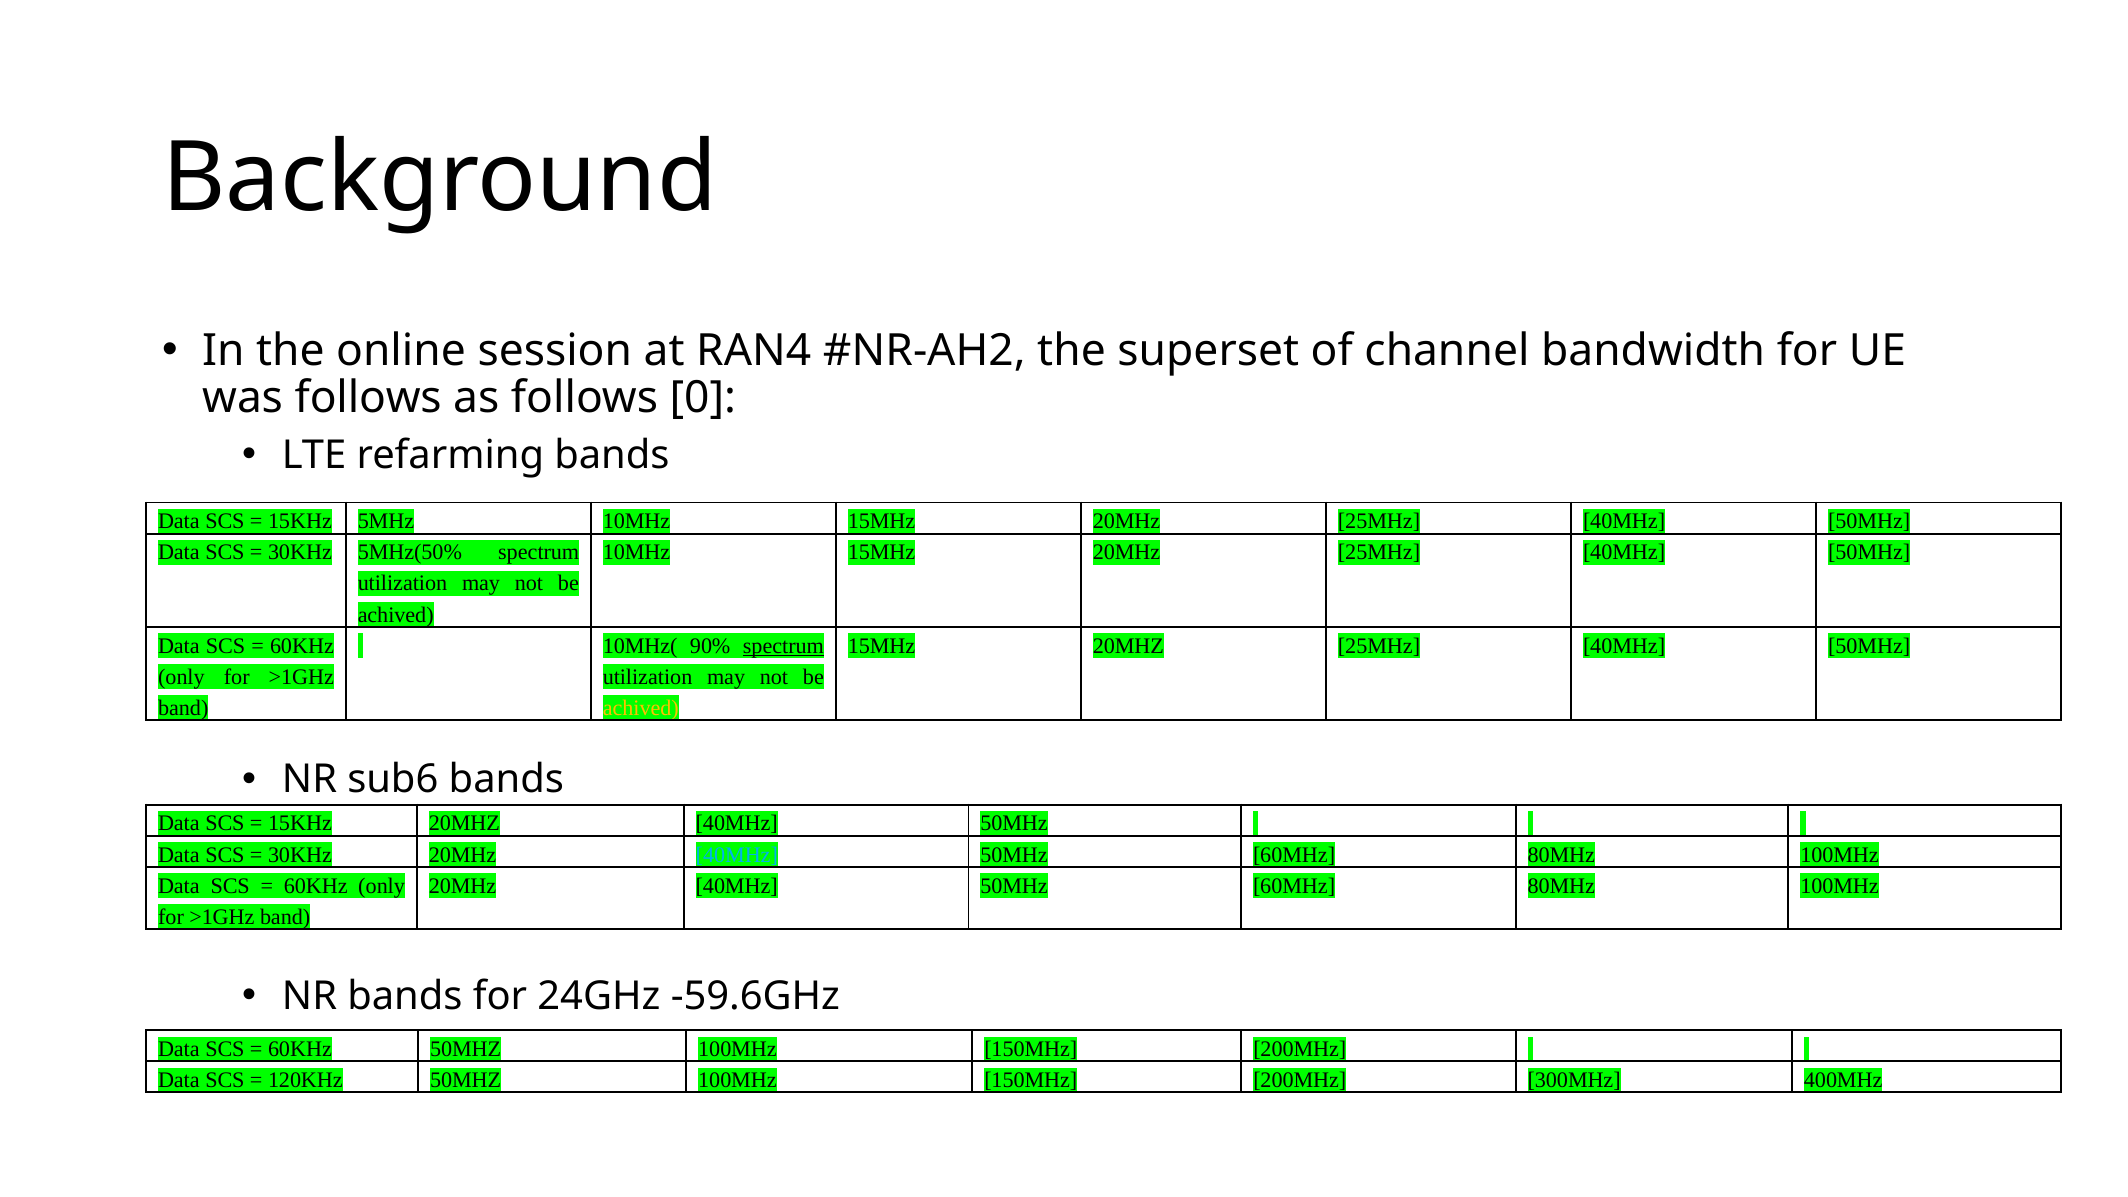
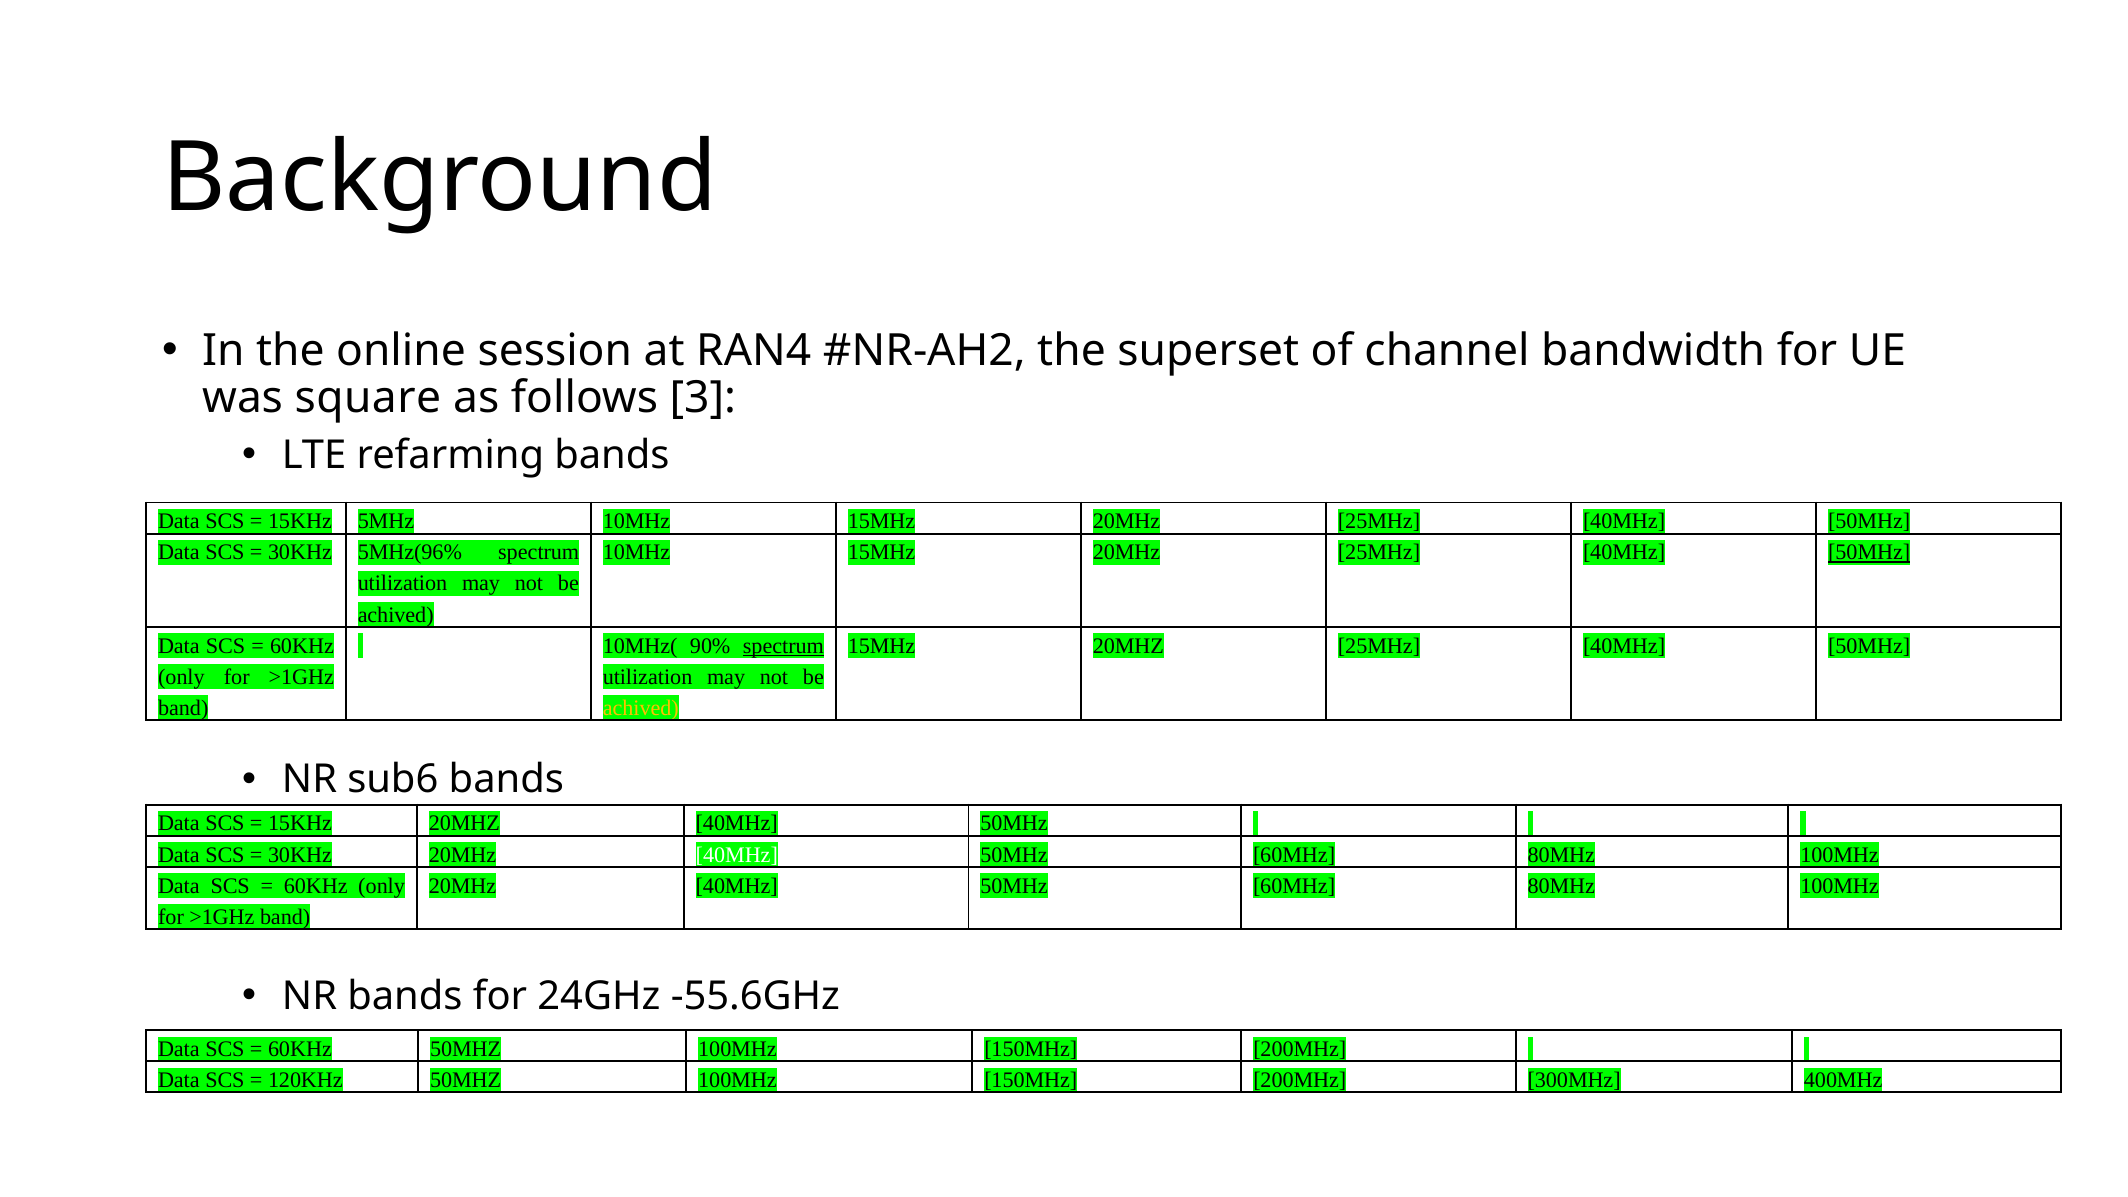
was follows: follows -> square
0: 0 -> 3
5MHz(50%: 5MHz(50% -> 5MHz(96%
50MHz at (1869, 553) underline: none -> present
40MHz at (737, 855) colour: light blue -> white
-59.6GHz: -59.6GHz -> -55.6GHz
